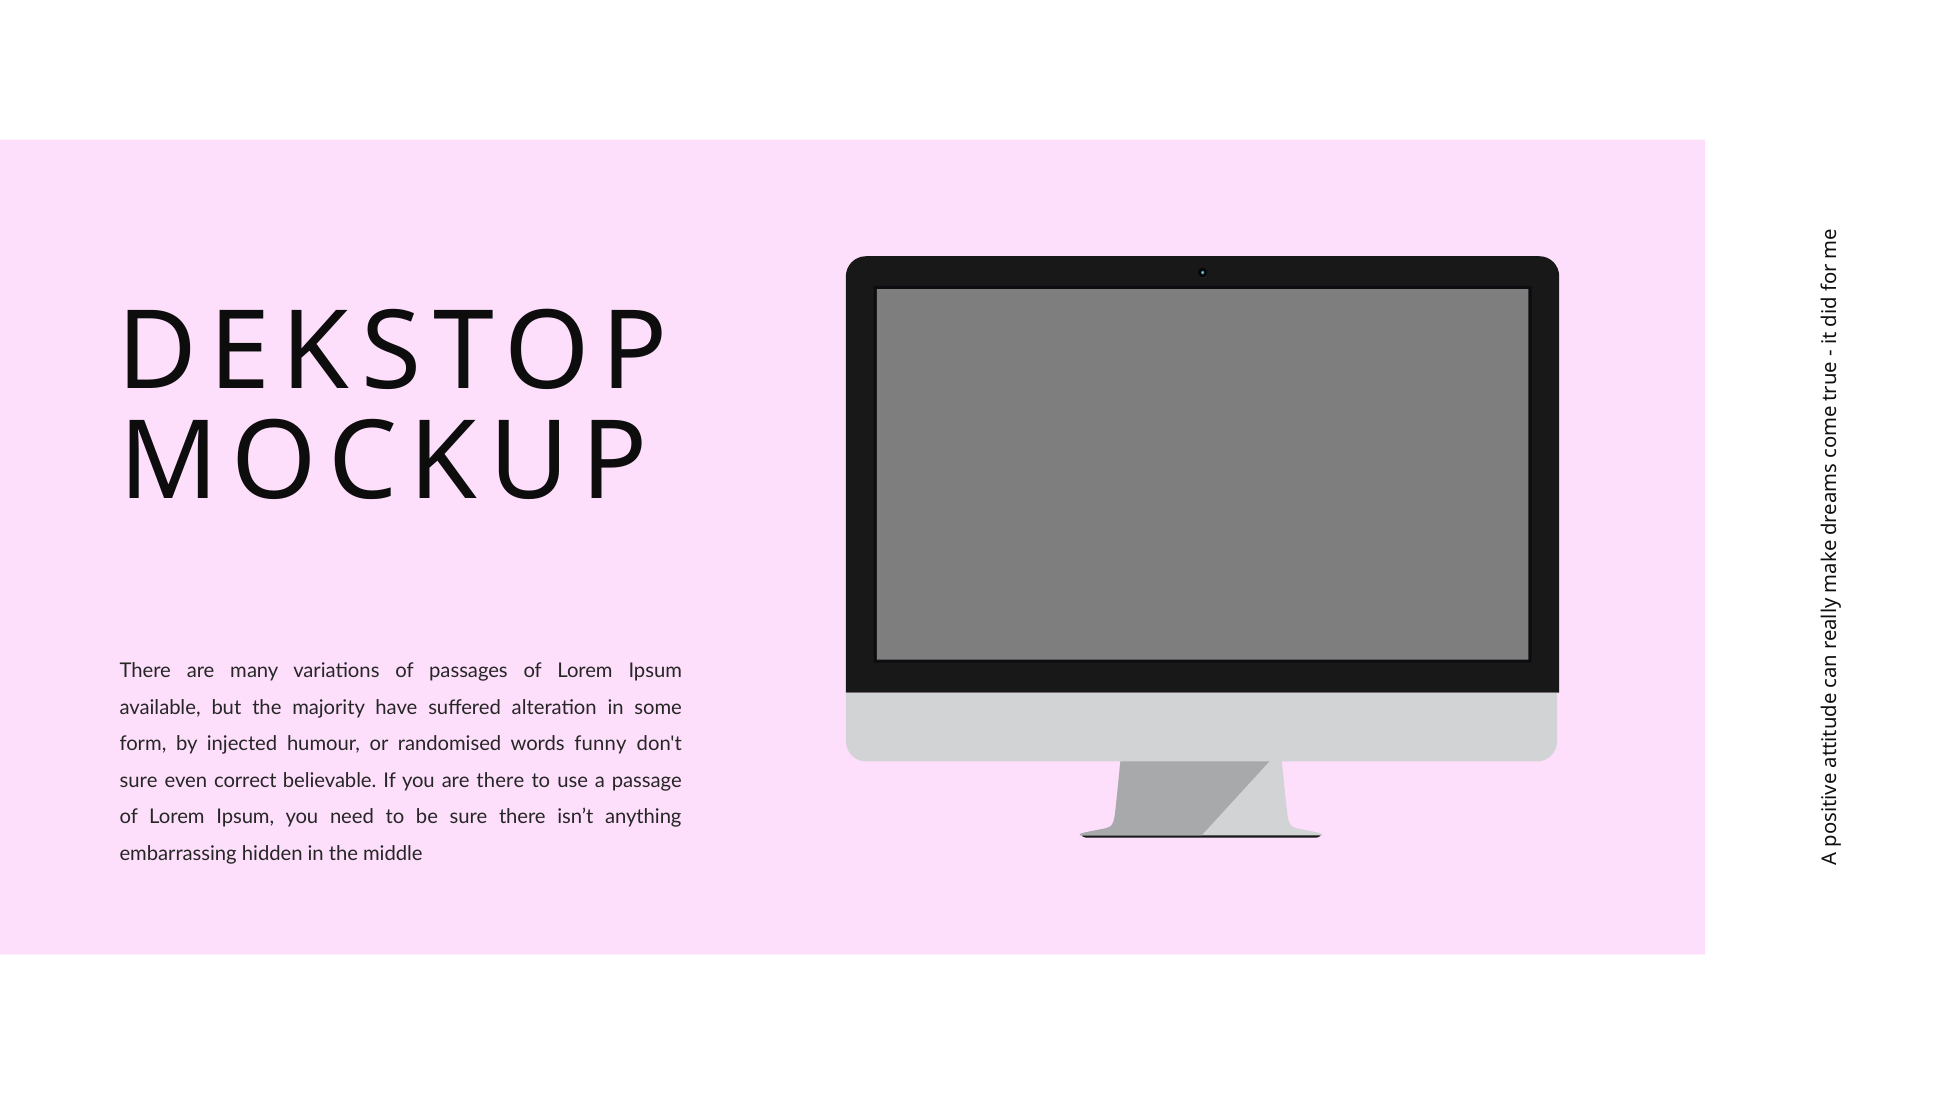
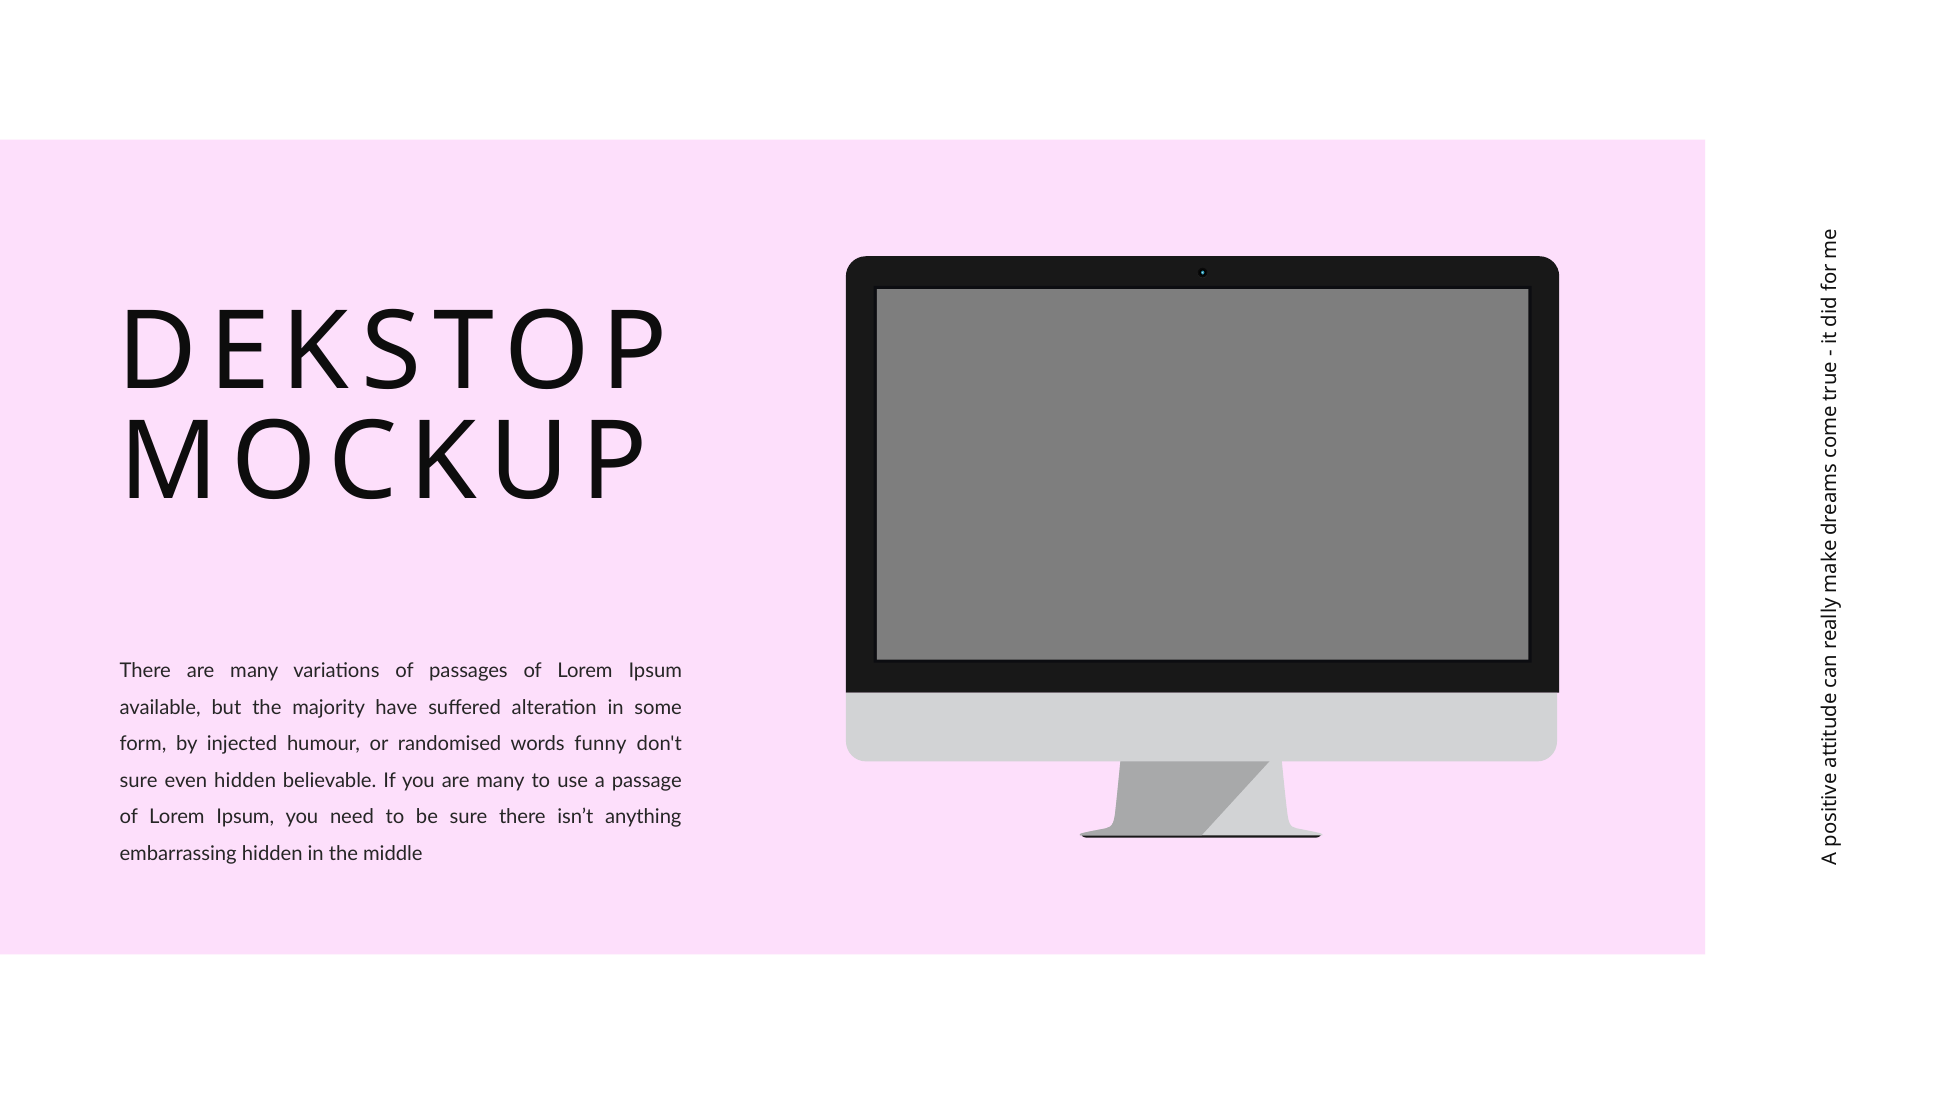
even correct: correct -> hidden
you are there: there -> many
